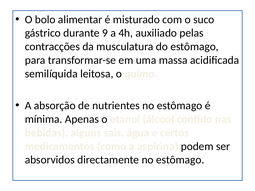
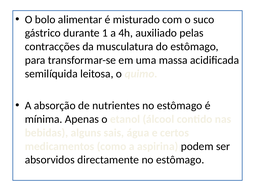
9: 9 -> 1
